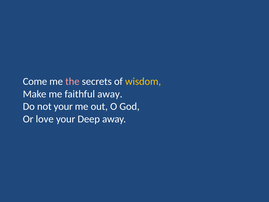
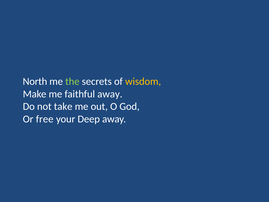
Come: Come -> North
the colour: pink -> light green
not your: your -> take
love: love -> free
